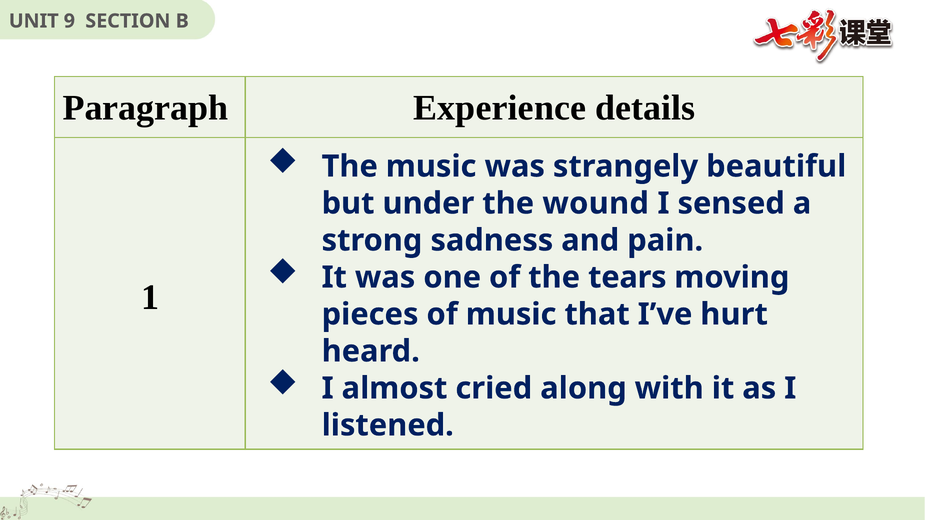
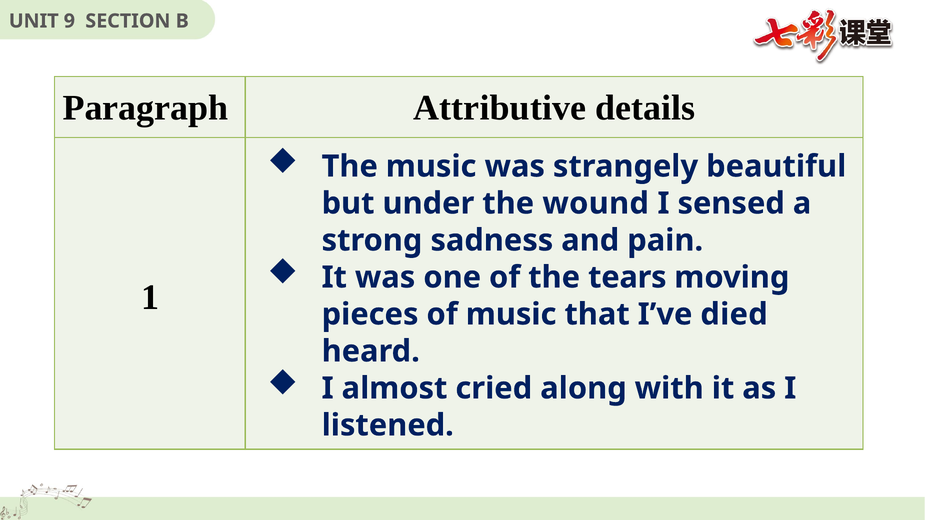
Experience: Experience -> Attributive
hurt: hurt -> died
